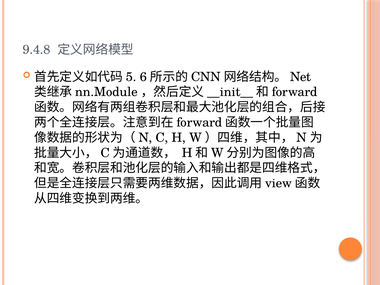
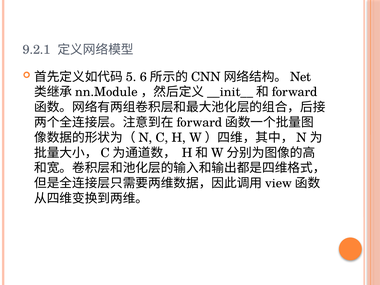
9.4.8: 9.4.8 -> 9.2.1
